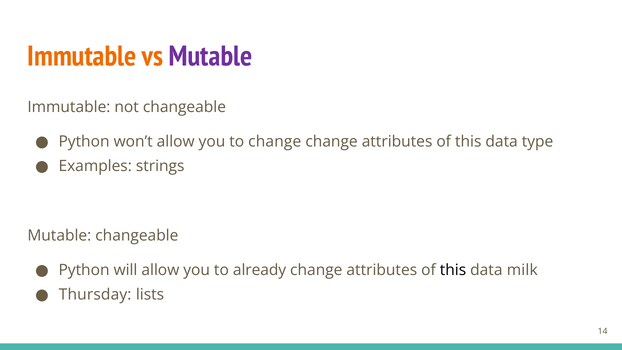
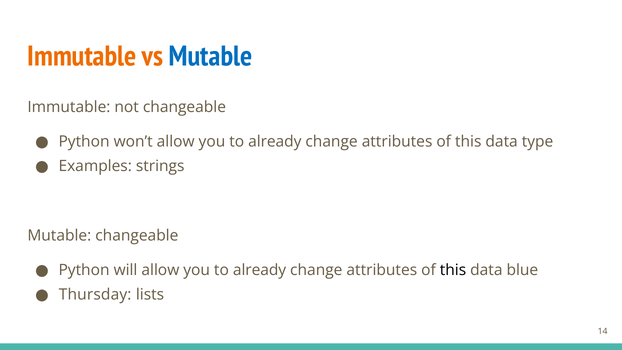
Mutable at (211, 56) colour: purple -> blue
change at (275, 142): change -> already
milk: milk -> blue
